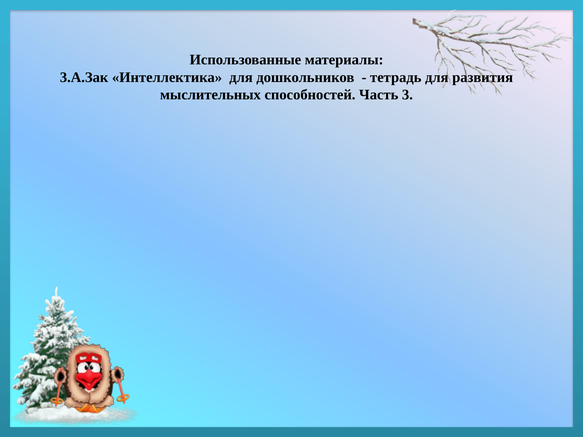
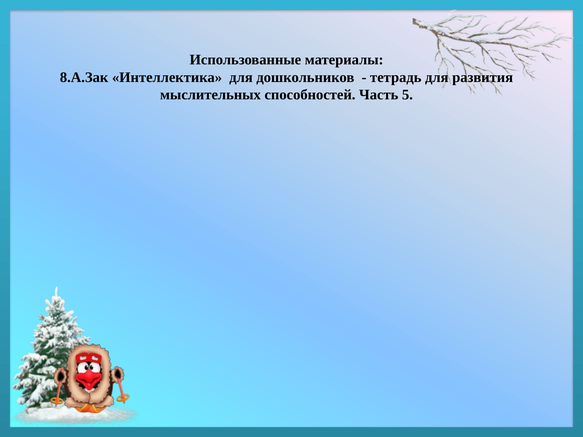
3.А.Зак: 3.А.Зак -> 8.А.Зак
3: 3 -> 5
